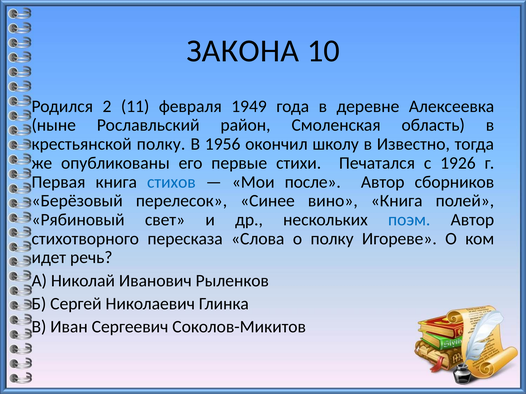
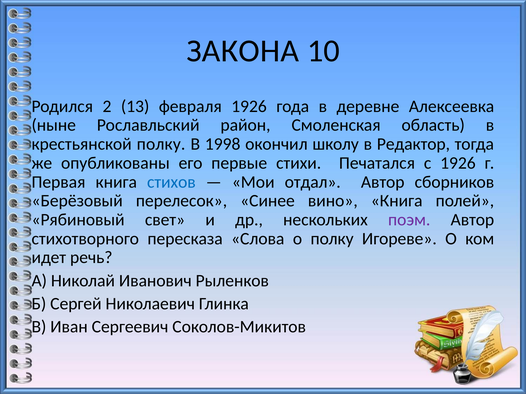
11: 11 -> 13
февраля 1949: 1949 -> 1926
1956: 1956 -> 1998
Известно: Известно -> Редактор
после: после -> отдал
поэм colour: blue -> purple
